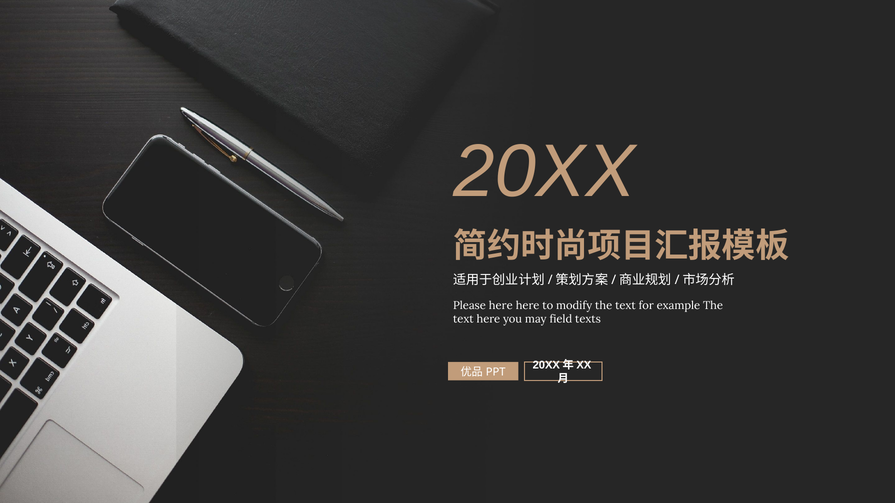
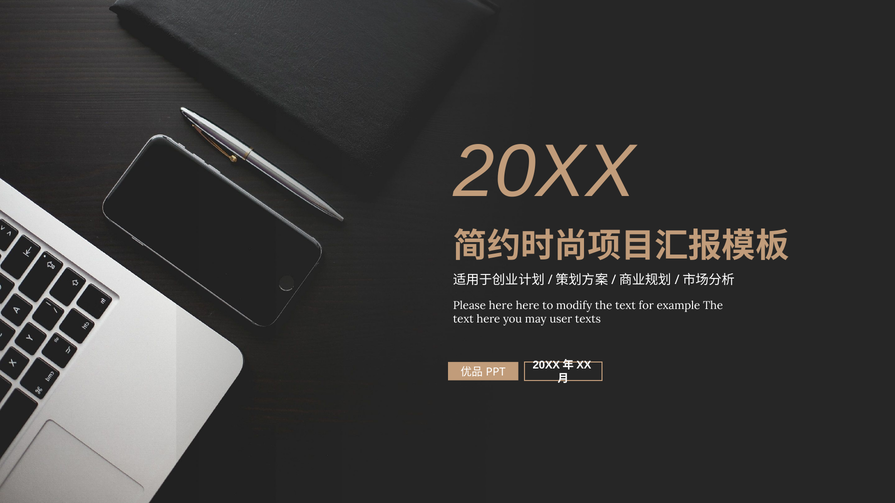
field: field -> user
